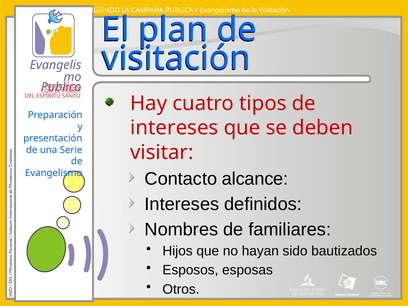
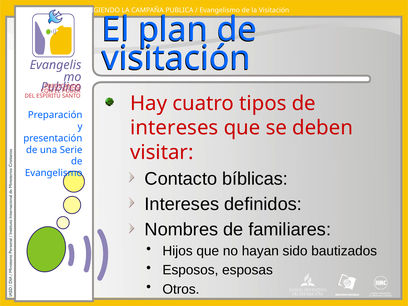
alcance: alcance -> bíblicas
